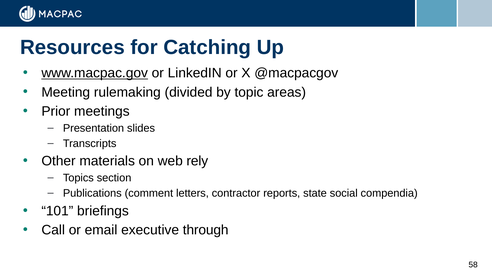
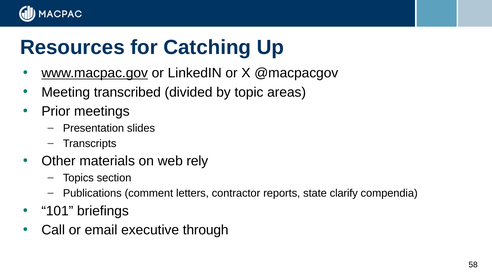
rulemaking: rulemaking -> transcribed
social: social -> clarify
